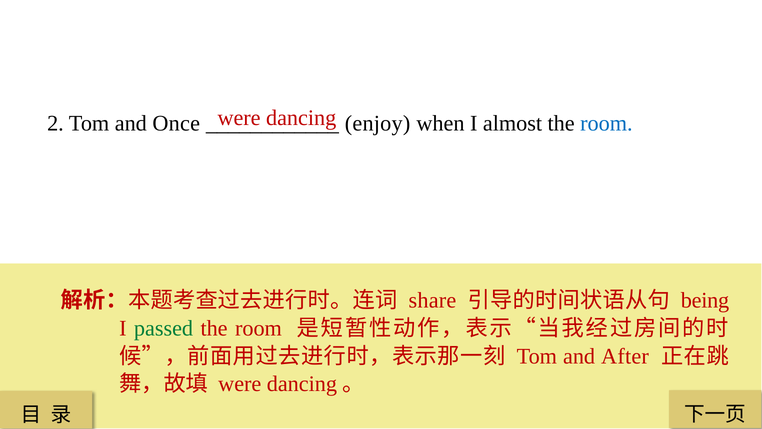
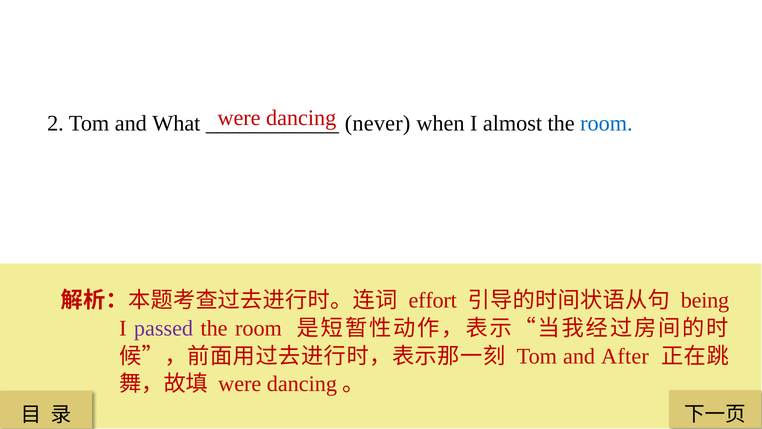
Once: Once -> What
enjoy: enjoy -> never
share: share -> effort
passed colour: green -> purple
